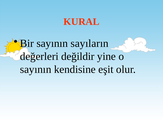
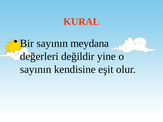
sayıların: sayıların -> meydana
